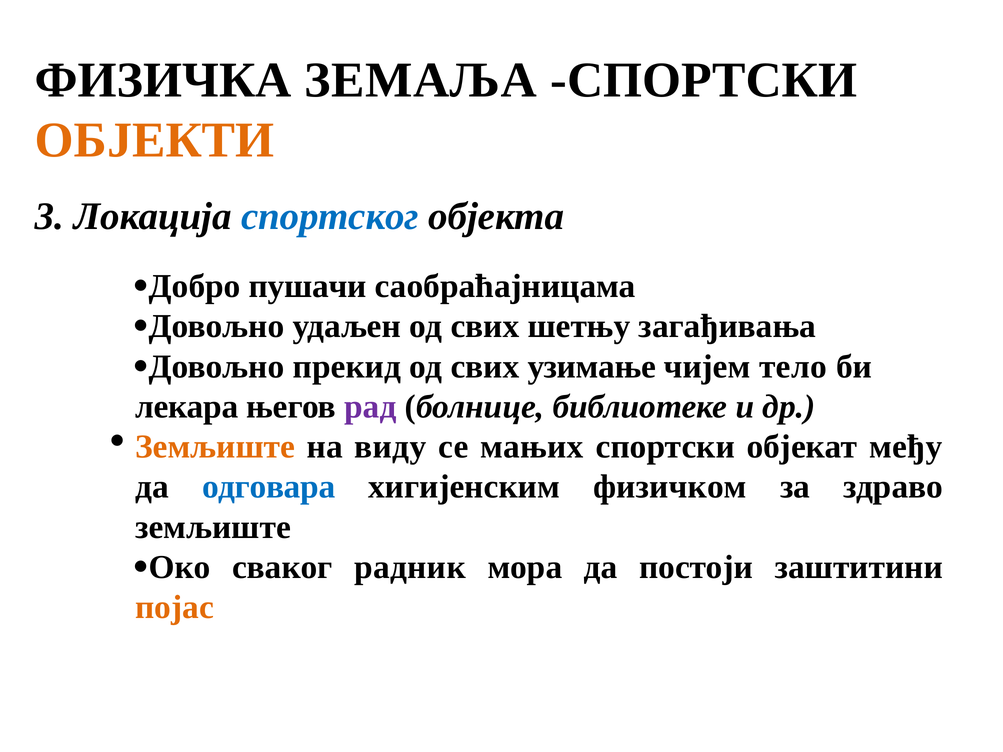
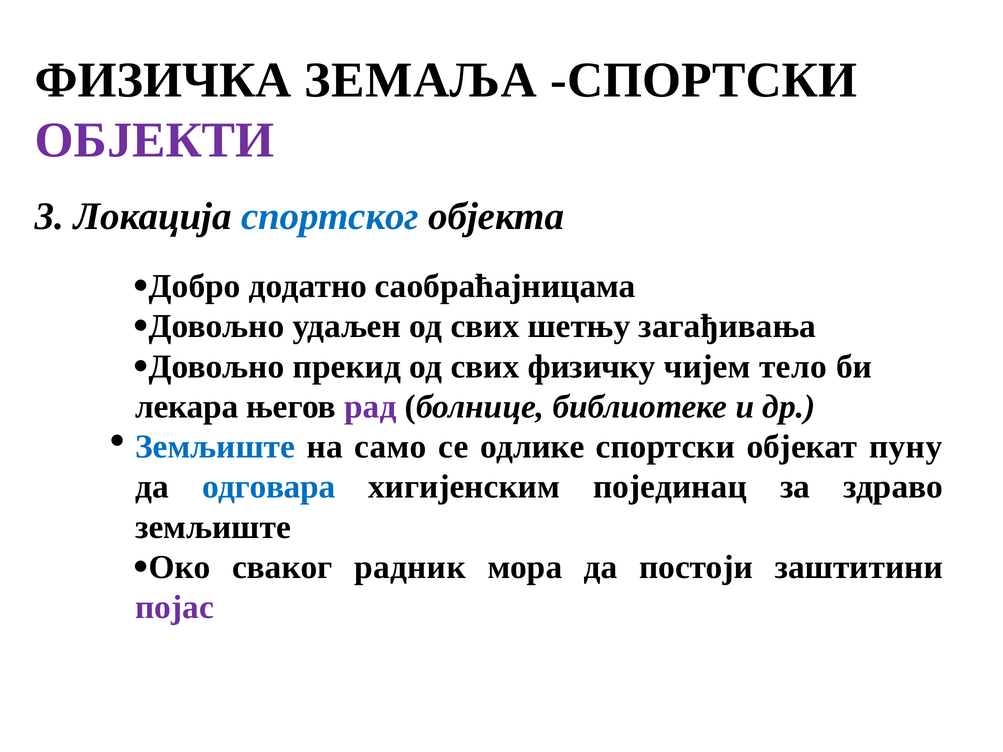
ОБЈЕКТИ colour: orange -> purple
пушачи: пушачи -> додатно
узимање: узимање -> физичку
Земљиште at (215, 447) colour: orange -> blue
виду: виду -> само
мањих: мањих -> одлике
међу: међу -> пуну
физичком: физичком -> појединац
појас colour: orange -> purple
